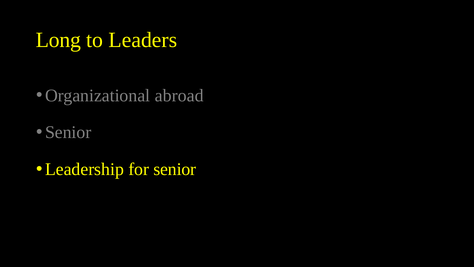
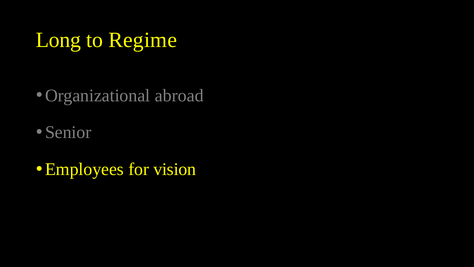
Leaders: Leaders -> Regime
Leadership: Leadership -> Employees
for senior: senior -> vision
